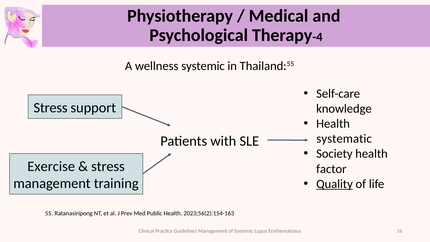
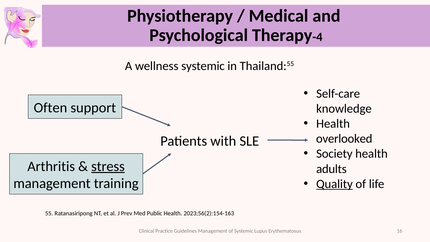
Stress at (51, 108): Stress -> Often
systematic: systematic -> overlooked
Exercise: Exercise -> Arthritis
stress at (108, 166) underline: none -> present
factor: factor -> adults
